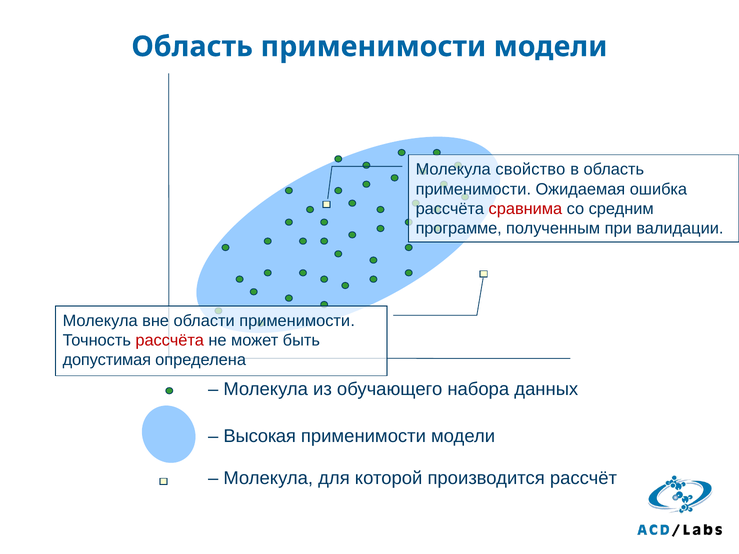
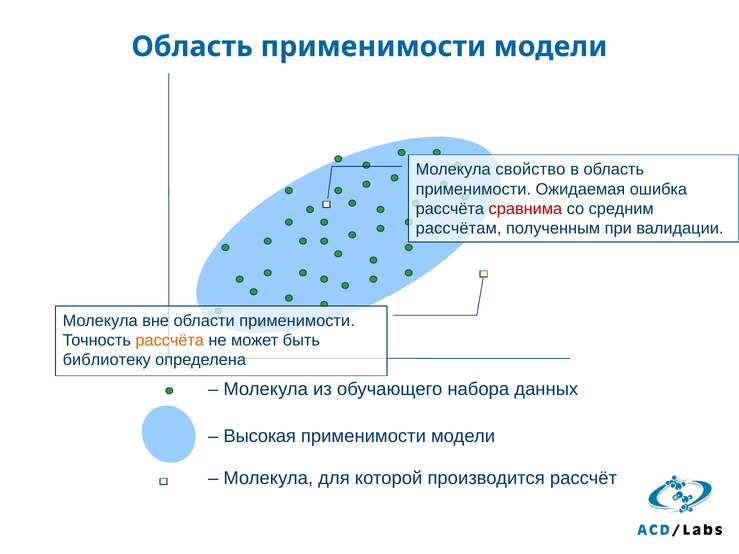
программе: программе -> рассчётам
рассчёта at (170, 341) colour: red -> orange
допустимая: допустимая -> библиотеку
